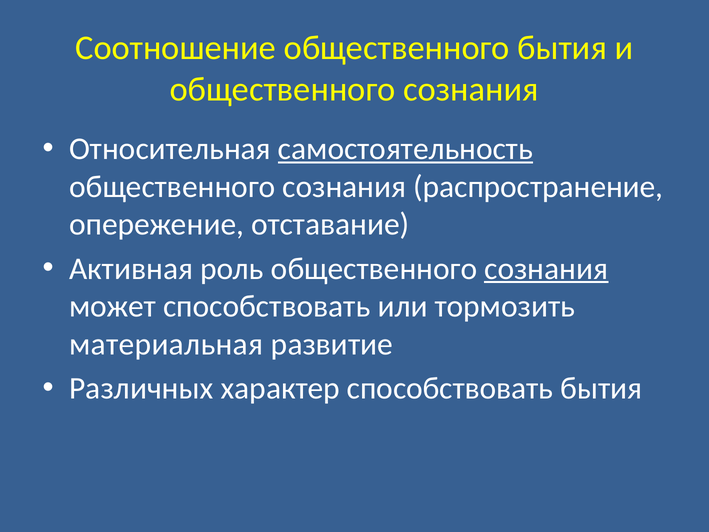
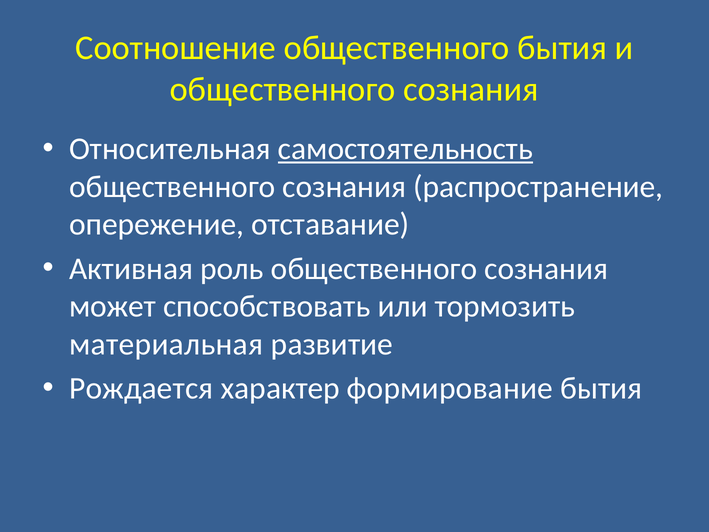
сознания at (546, 269) underline: present -> none
Различных: Различных -> Рождается
характер способствовать: способствовать -> формирование
